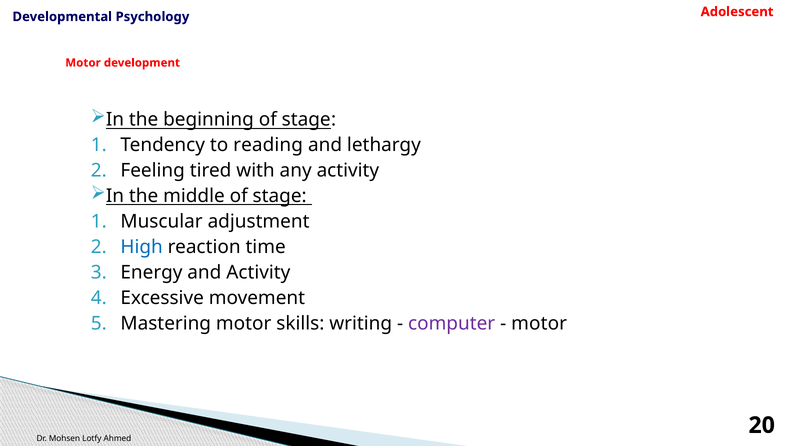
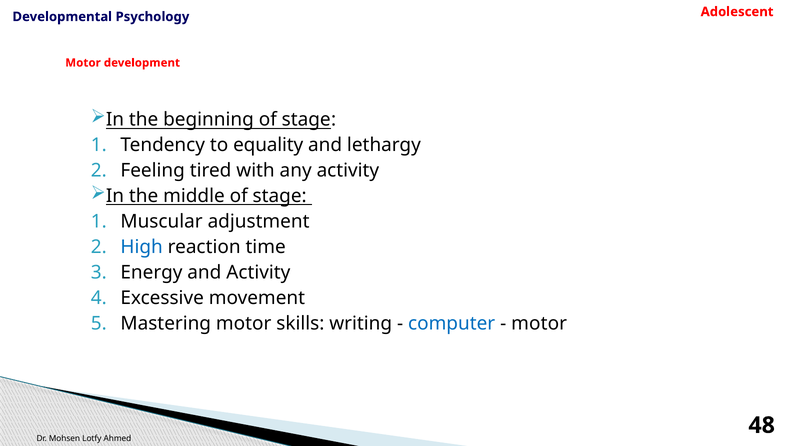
reading: reading -> equality
computer colour: purple -> blue
20: 20 -> 48
